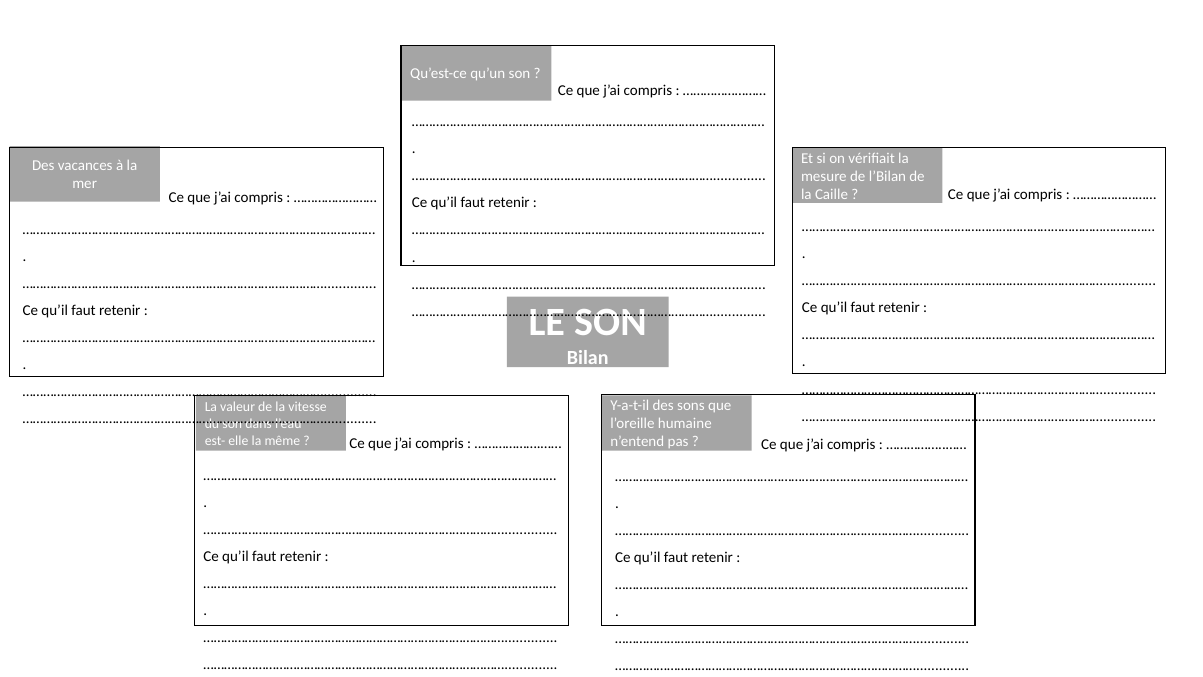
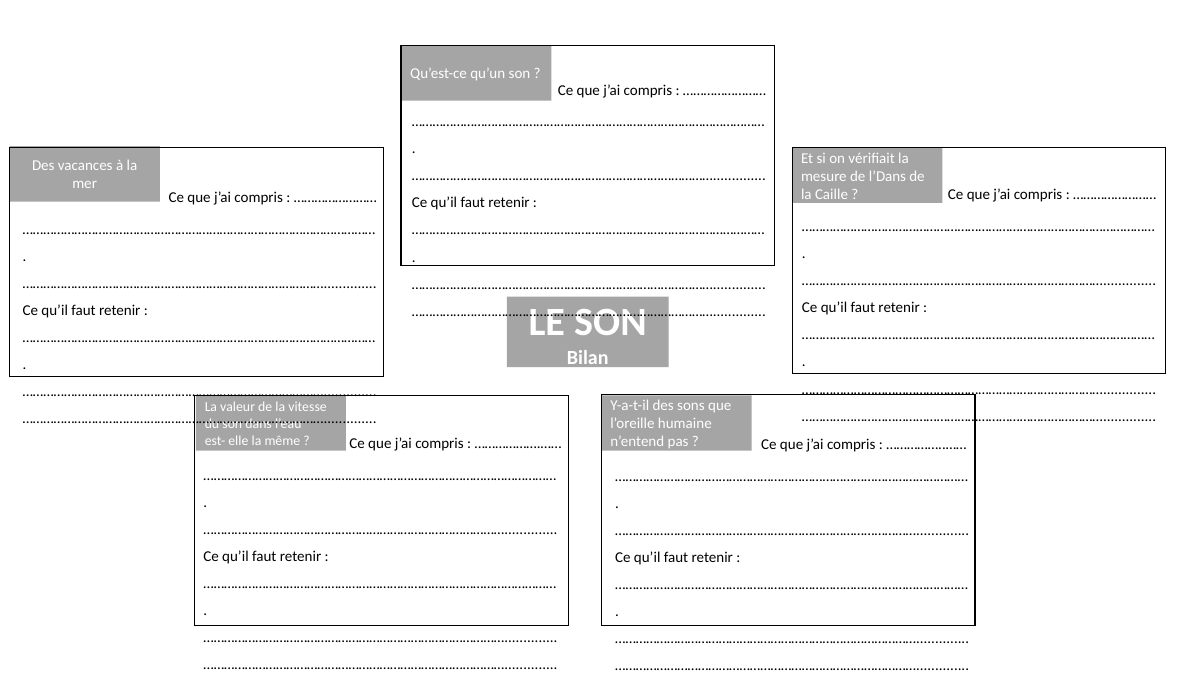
l’Bilan: l’Bilan -> l’Dans
